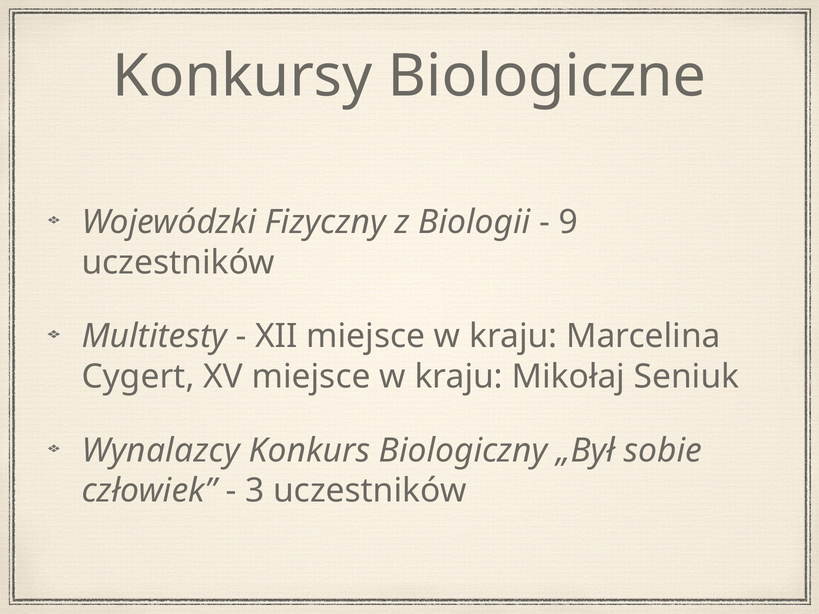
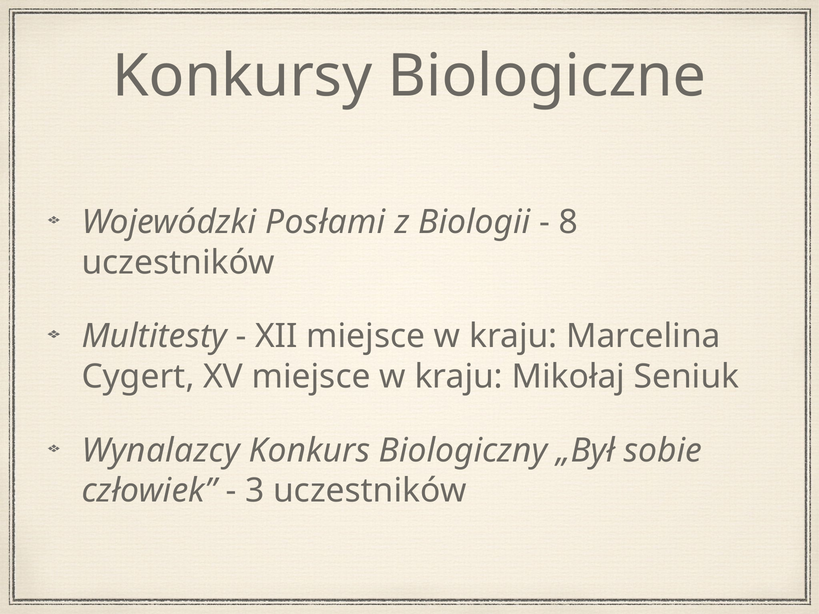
Fizyczny: Fizyczny -> Posłami
9: 9 -> 8
